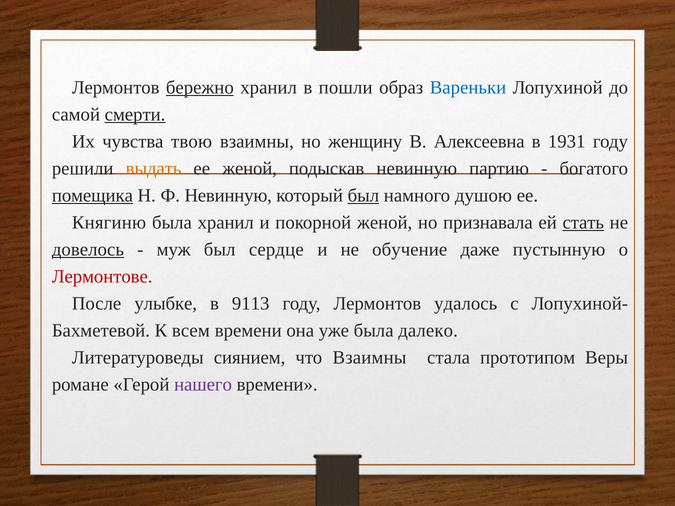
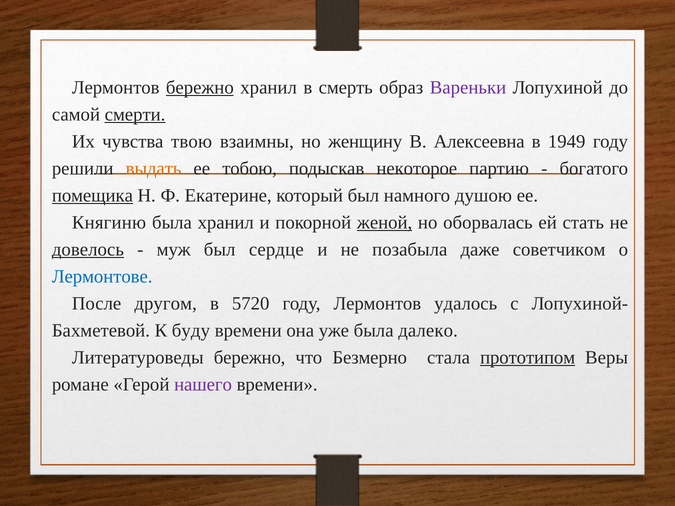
пошли: пошли -> смерть
Вареньки colour: blue -> purple
1931: 1931 -> 1949
ее женой: женой -> тобою
подыскав невинную: невинную -> некоторое
Ф Невинную: Невинную -> Екатерине
был at (363, 196) underline: present -> none
женой at (385, 223) underline: none -> present
признавала: признавала -> оборвалась
стать underline: present -> none
обучение: обучение -> позабыла
пустынную: пустынную -> советчиком
Лермонтове colour: red -> blue
улыбке: улыбке -> другом
9113: 9113 -> 5720
всем: всем -> буду
Литературоведы сиянием: сиянием -> бережно
что Взаимны: Взаимны -> Безмерно
прототипом underline: none -> present
